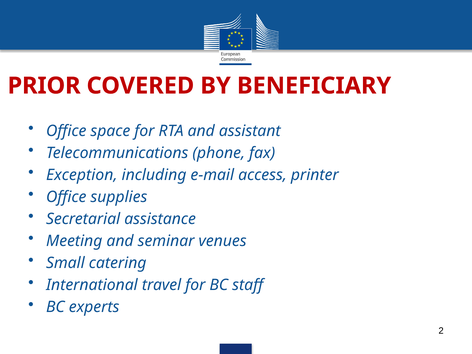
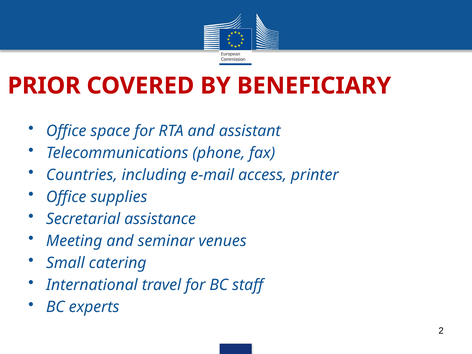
Exception: Exception -> Countries
